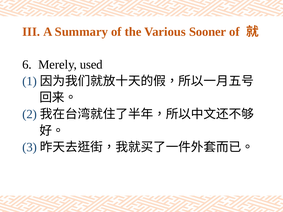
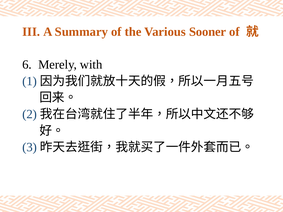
used: used -> with
